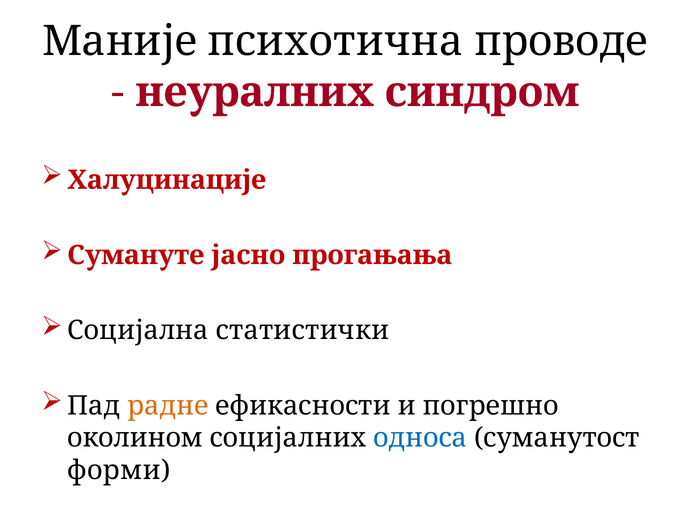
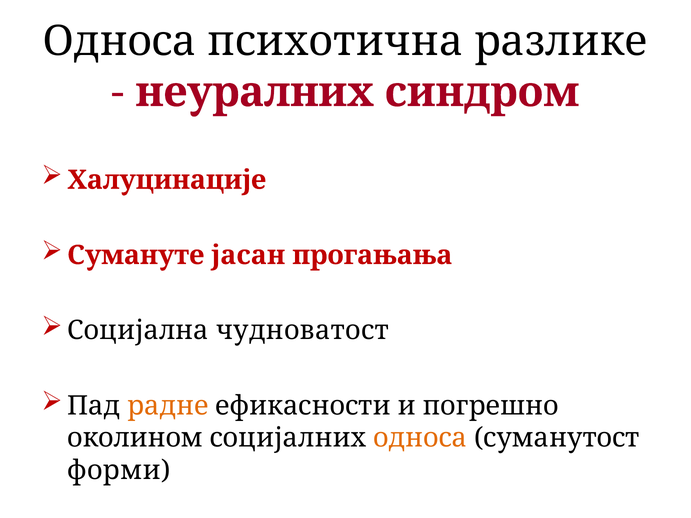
Маније at (120, 42): Маније -> Односа
проводе: проводе -> разлике
јасно: јасно -> јасан
статистички: статистички -> чудноватост
односа at (420, 438) colour: blue -> orange
